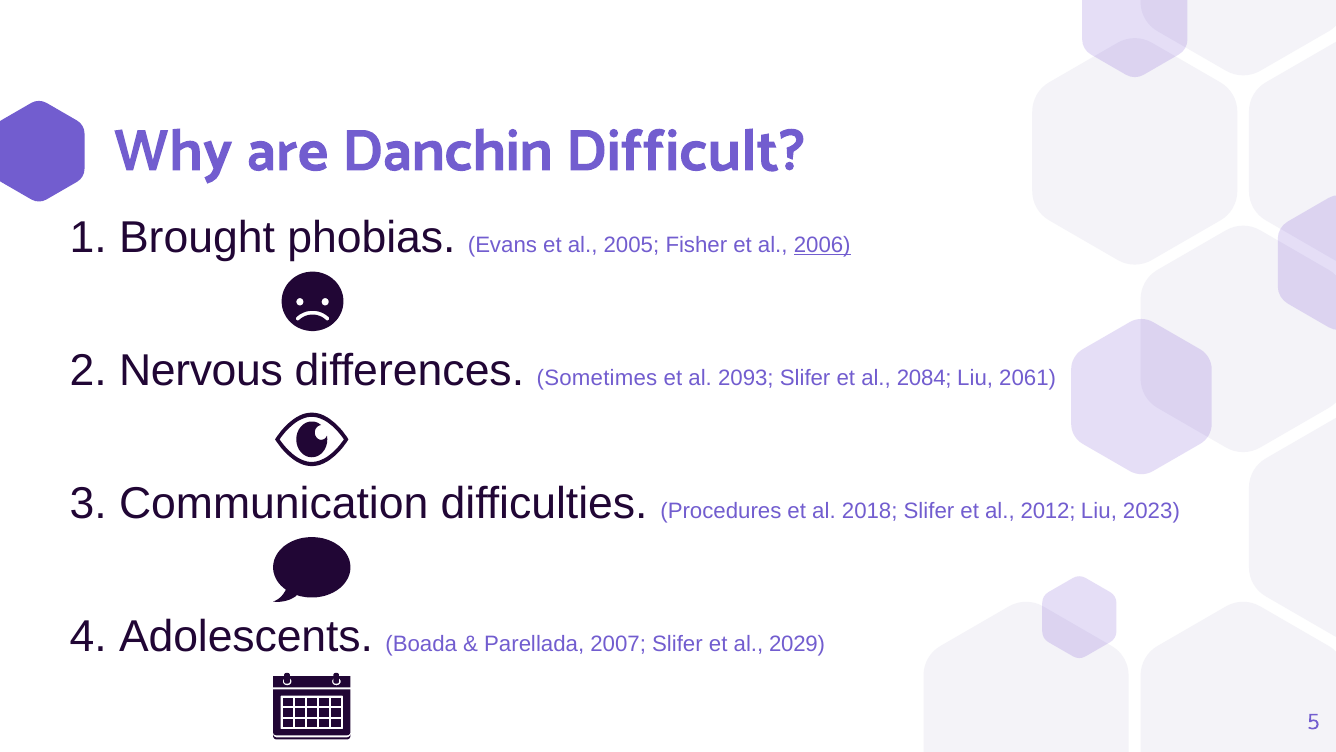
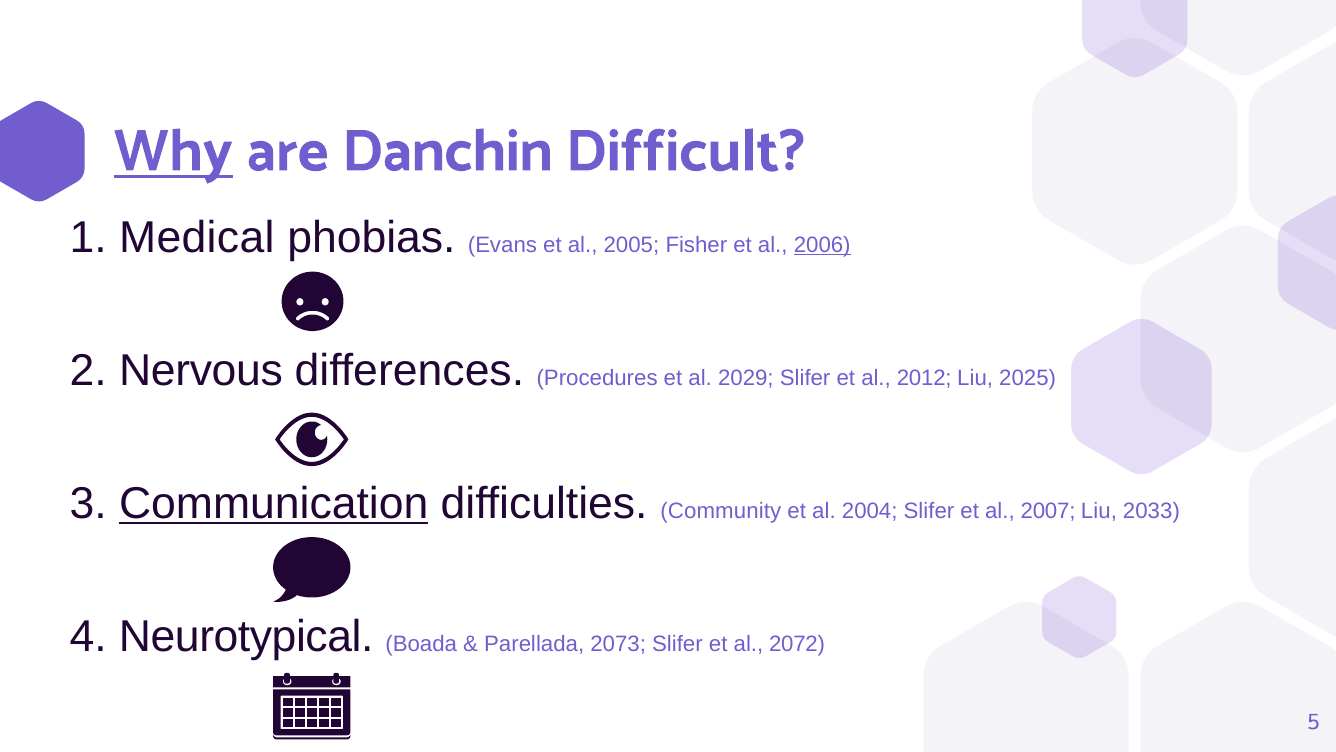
Why underline: none -> present
Brought: Brought -> Medical
Sometimes: Sometimes -> Procedures
2093: 2093 -> 2029
2084: 2084 -> 2012
2061: 2061 -> 2025
Communication underline: none -> present
Procedures: Procedures -> Community
2018: 2018 -> 2004
2012: 2012 -> 2007
2023: 2023 -> 2033
Adolescents: Adolescents -> Neurotypical
2007: 2007 -> 2073
2029: 2029 -> 2072
